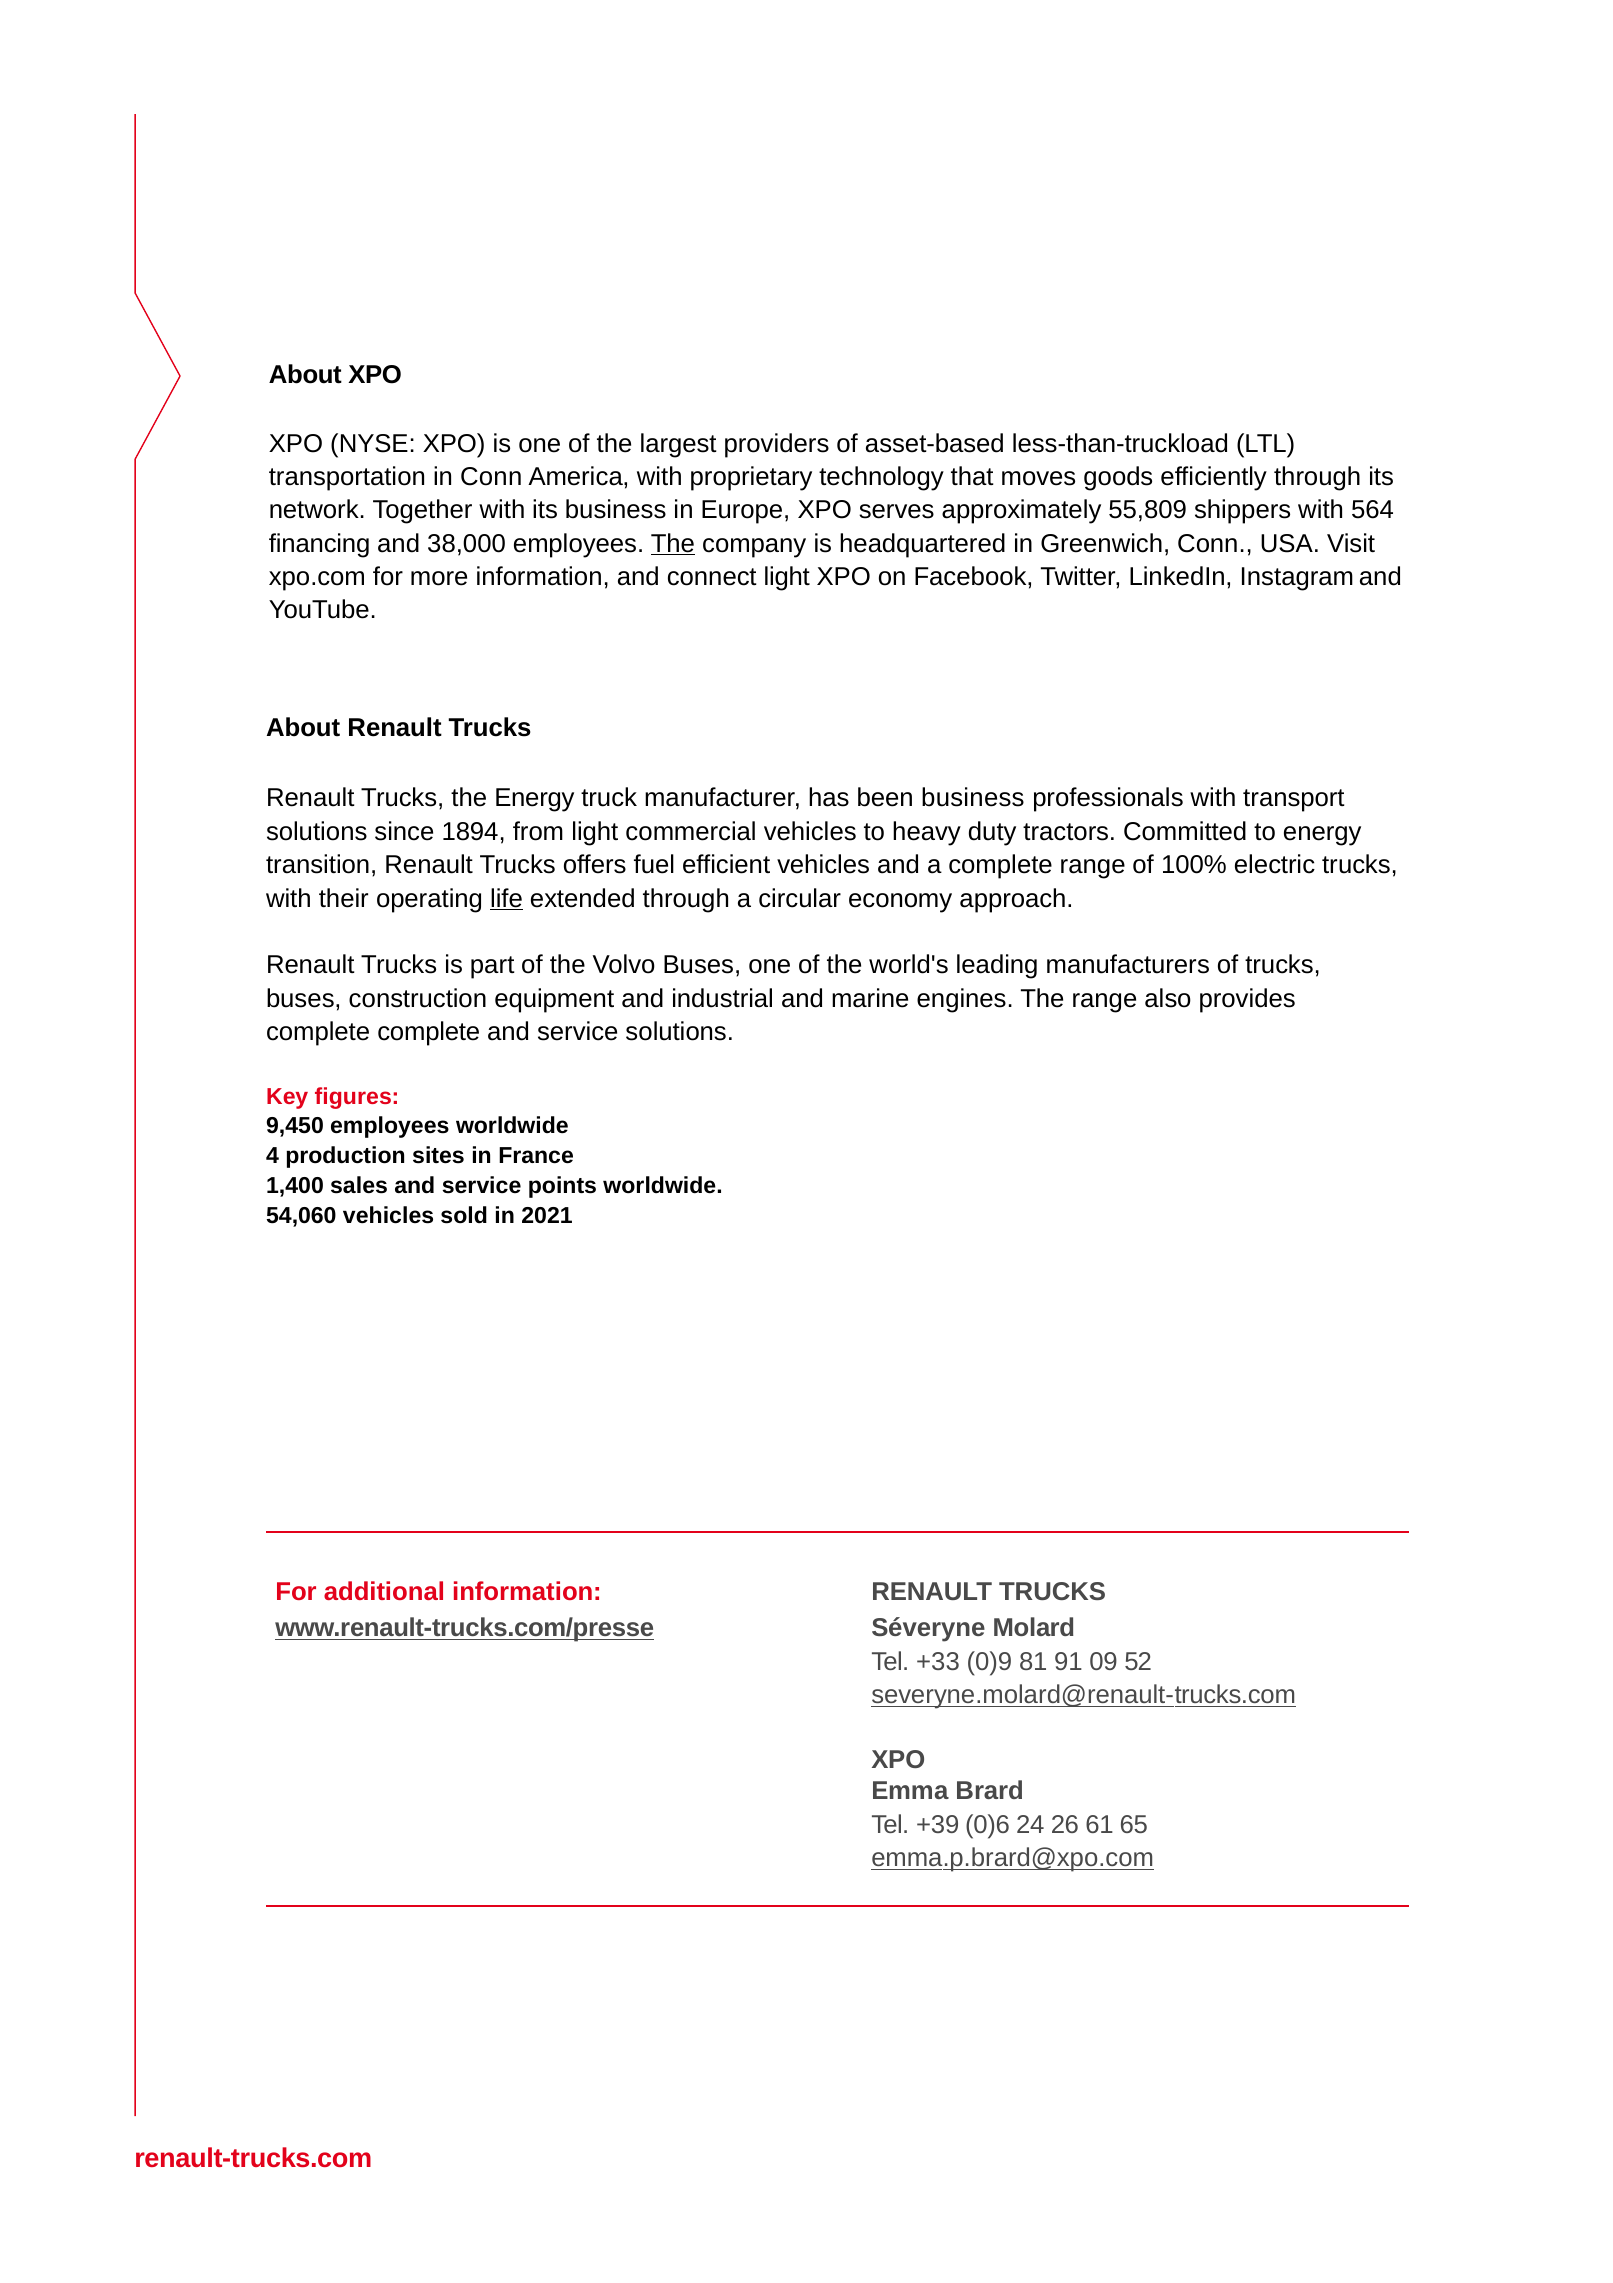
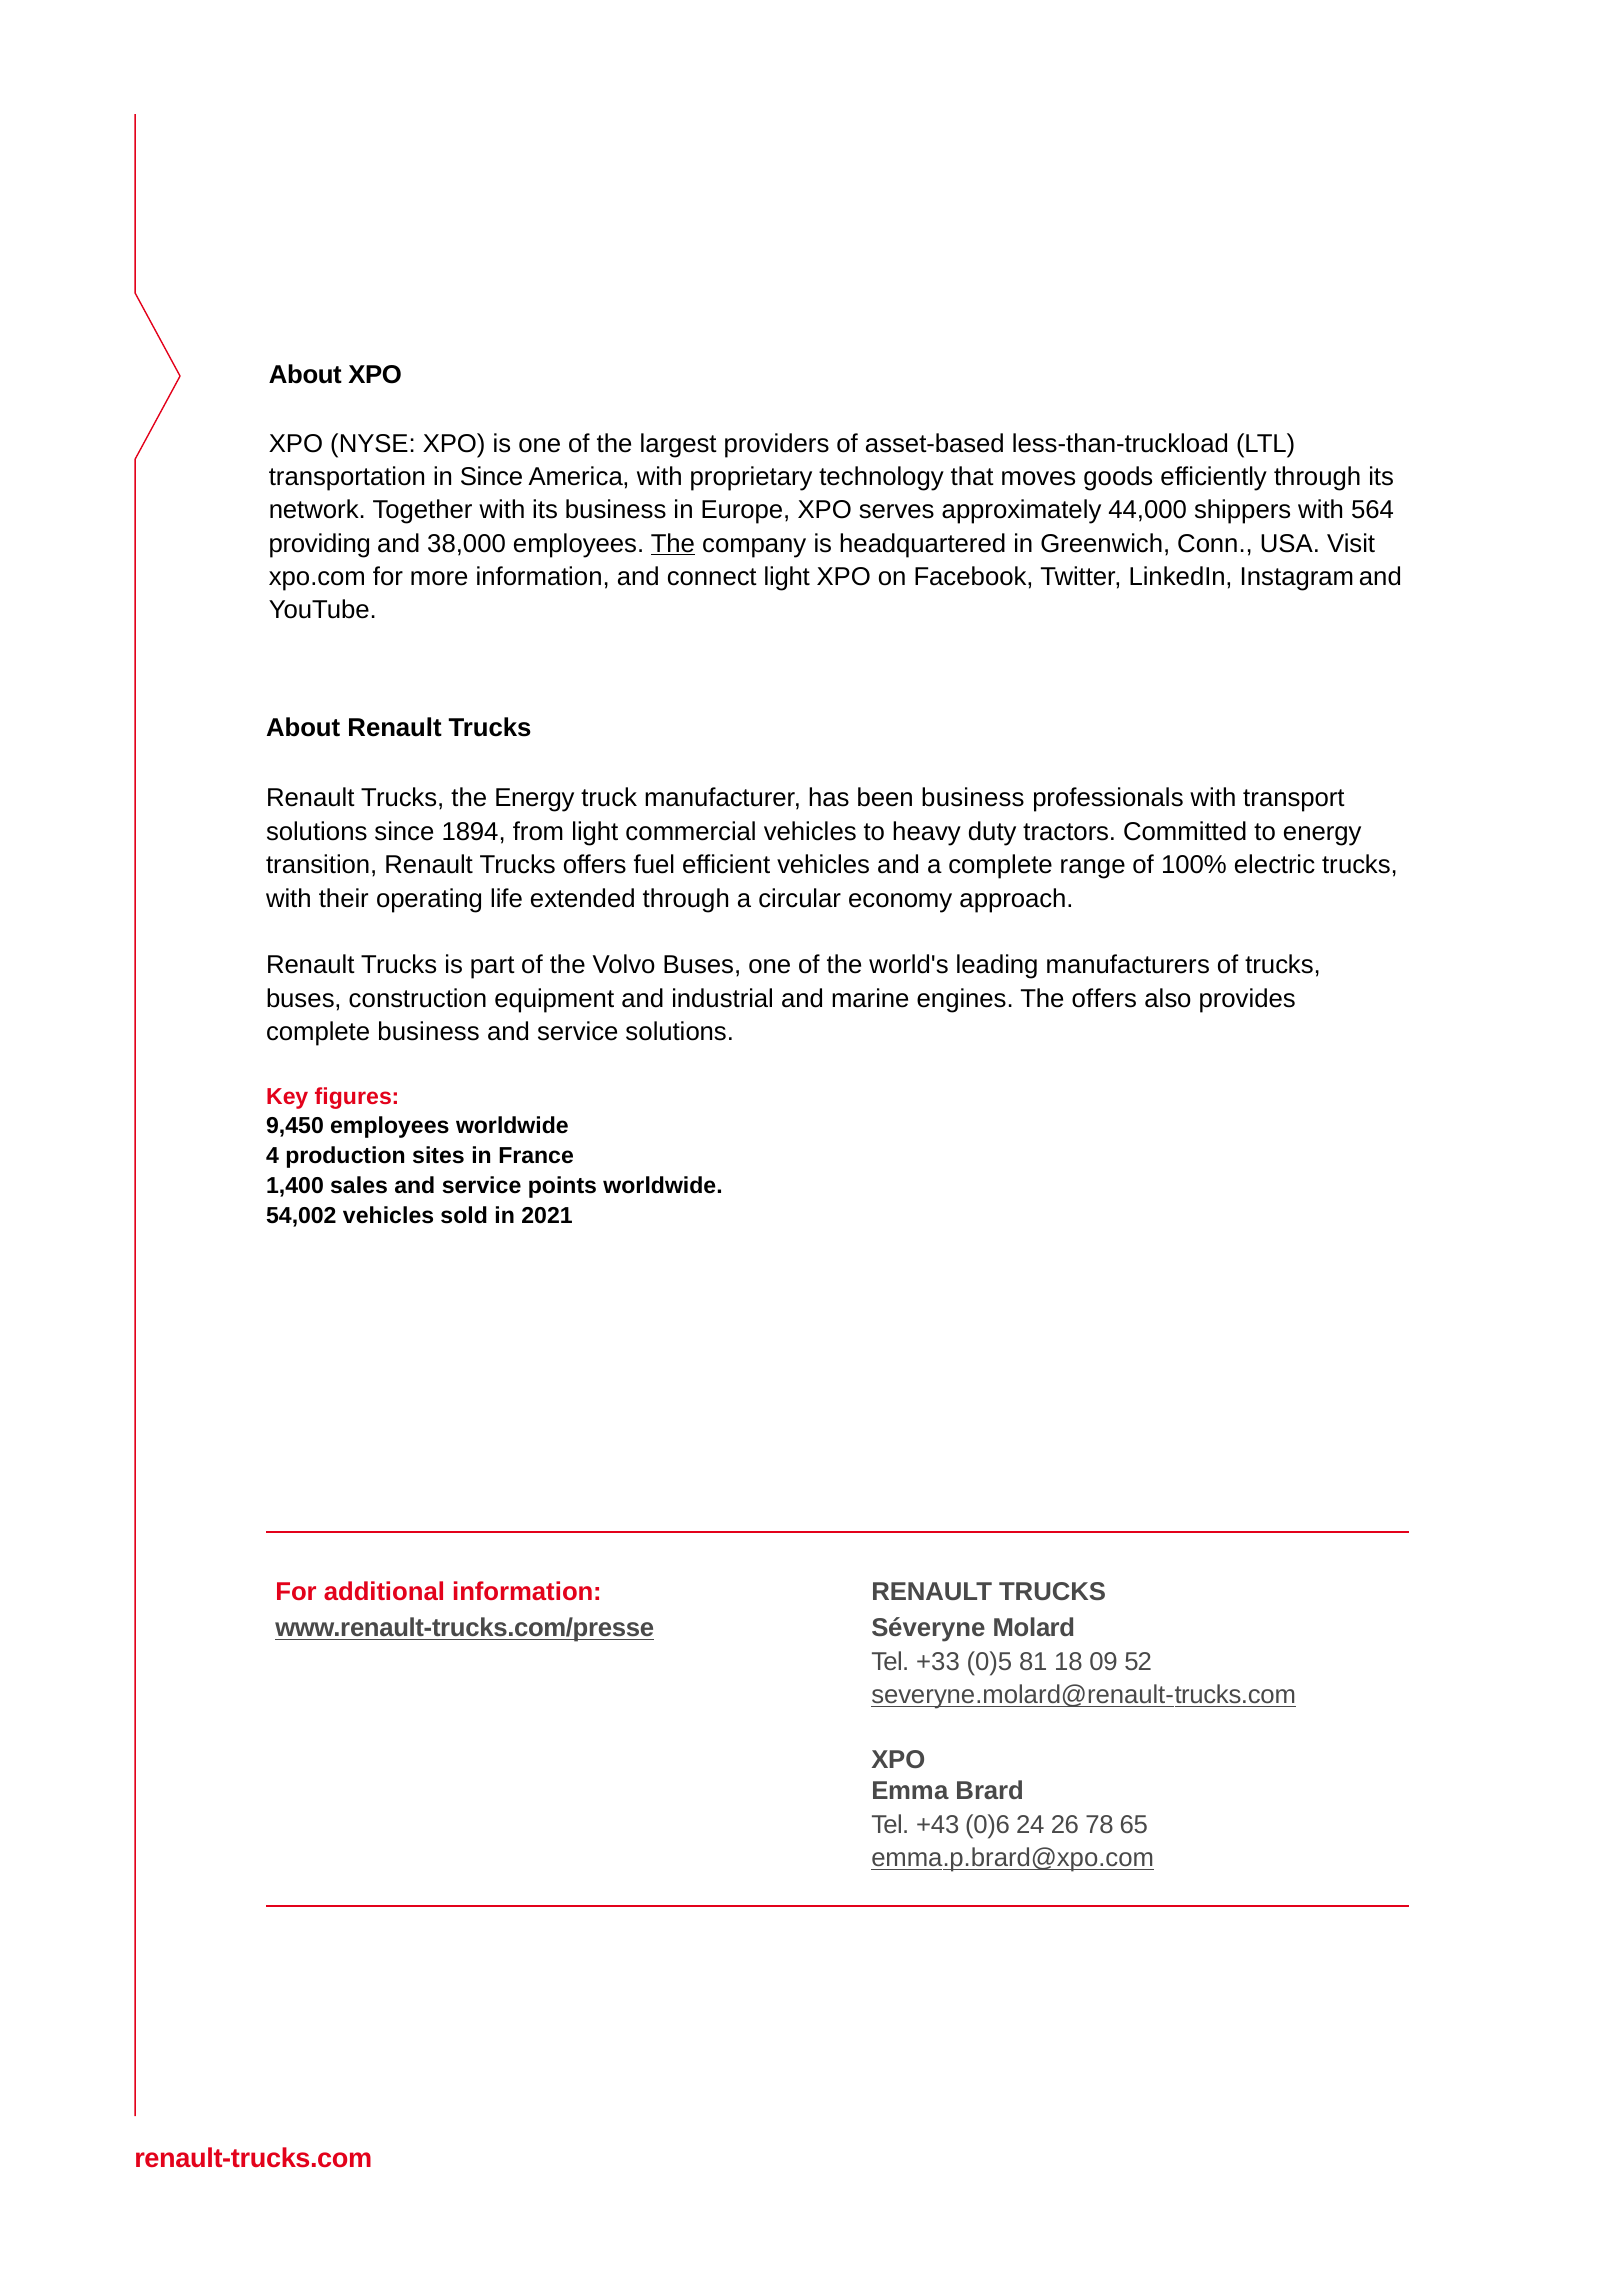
in Conn: Conn -> Since
55,809: 55,809 -> 44,000
financing: financing -> providing
life underline: present -> none
The range: range -> offers
complete complete: complete -> business
54,060: 54,060 -> 54,002
0)9: 0)9 -> 0)5
91: 91 -> 18
+39: +39 -> +43
61: 61 -> 78
